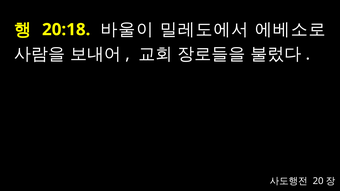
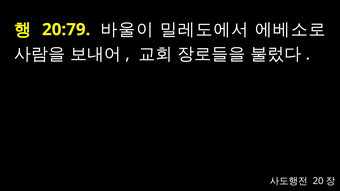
20:18: 20:18 -> 20:79
